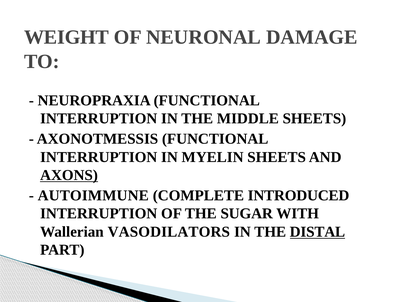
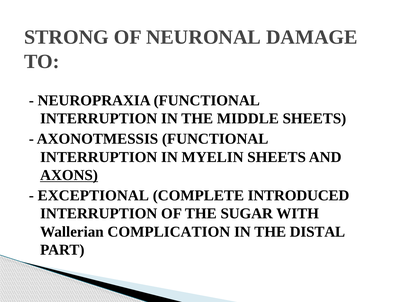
WEIGHT: WEIGHT -> STRONG
AUTOIMMUNE: AUTOIMMUNE -> EXCEPTIONAL
VASODILATORS: VASODILATORS -> COMPLICATION
DISTAL underline: present -> none
